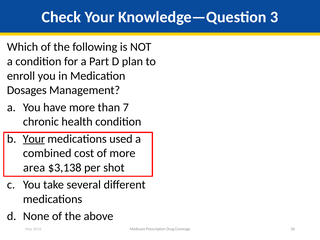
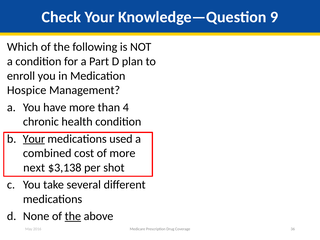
3: 3 -> 9
Dosages: Dosages -> Hospice
7: 7 -> 4
area: area -> next
the at (73, 216) underline: none -> present
